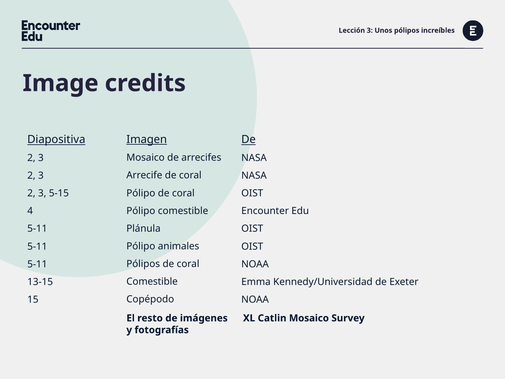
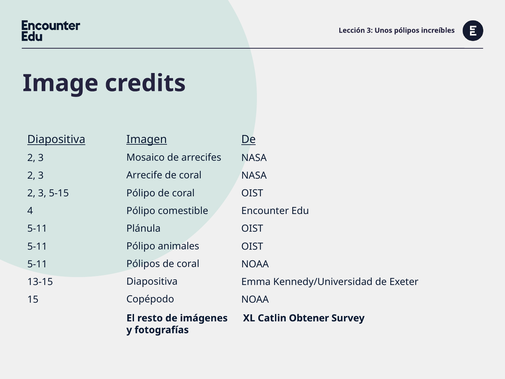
Comestible at (152, 281): Comestible -> Diapositiva
Catlin Mosaico: Mosaico -> Obtener
